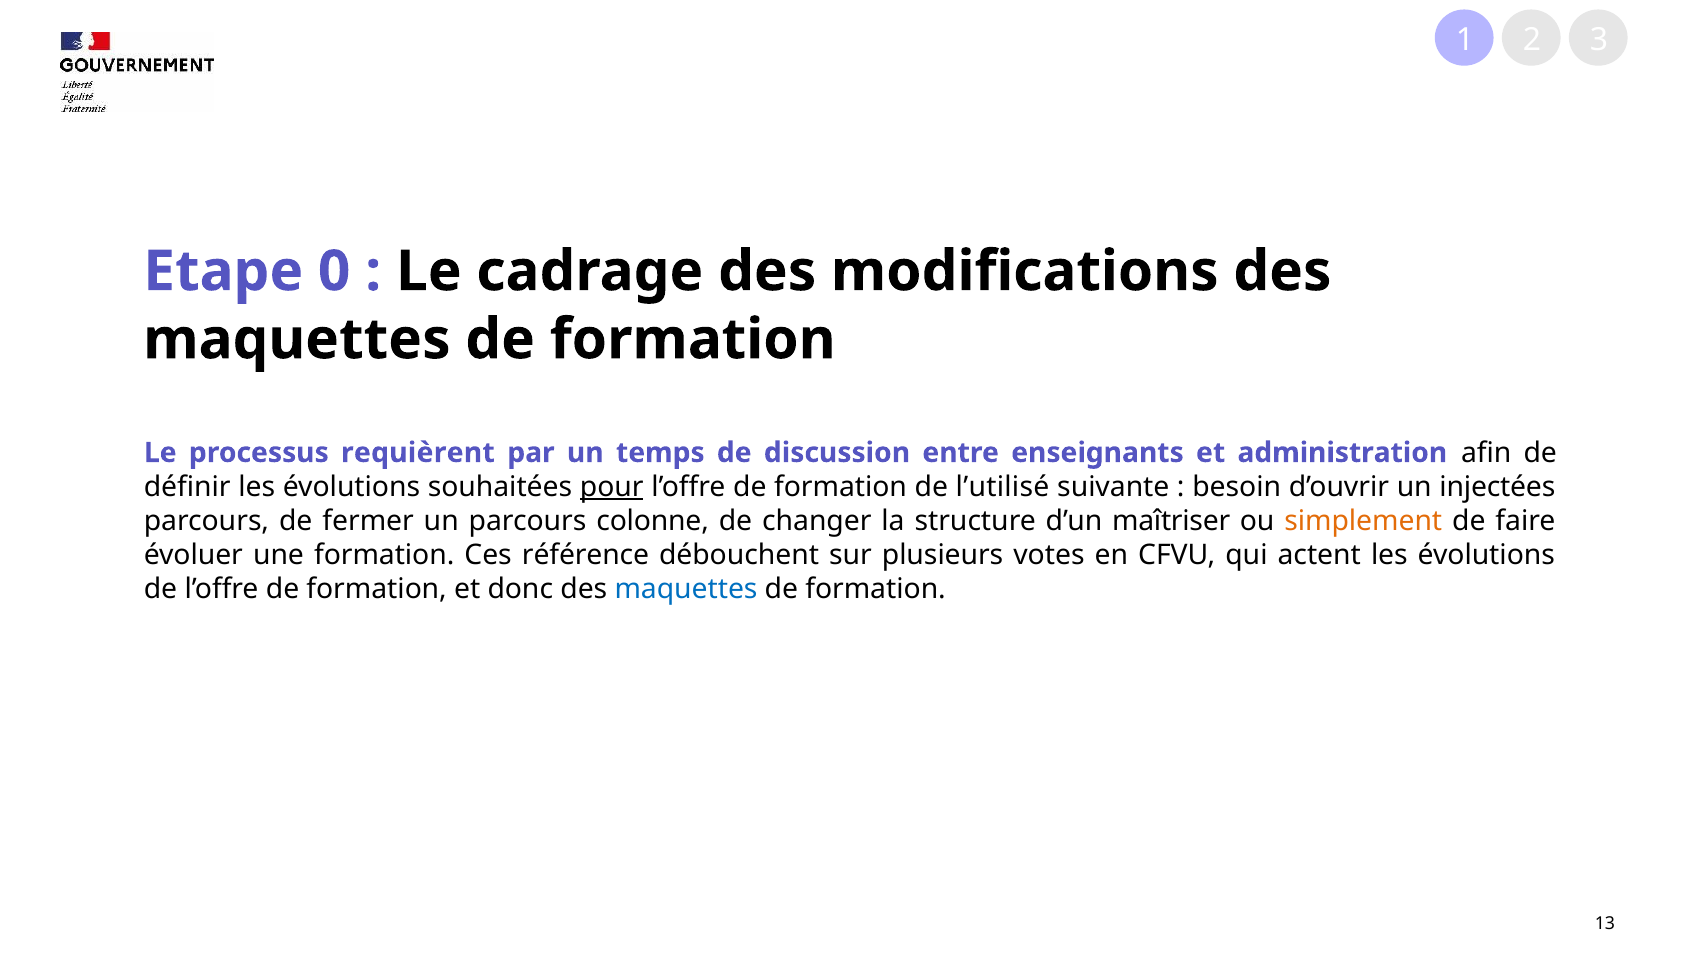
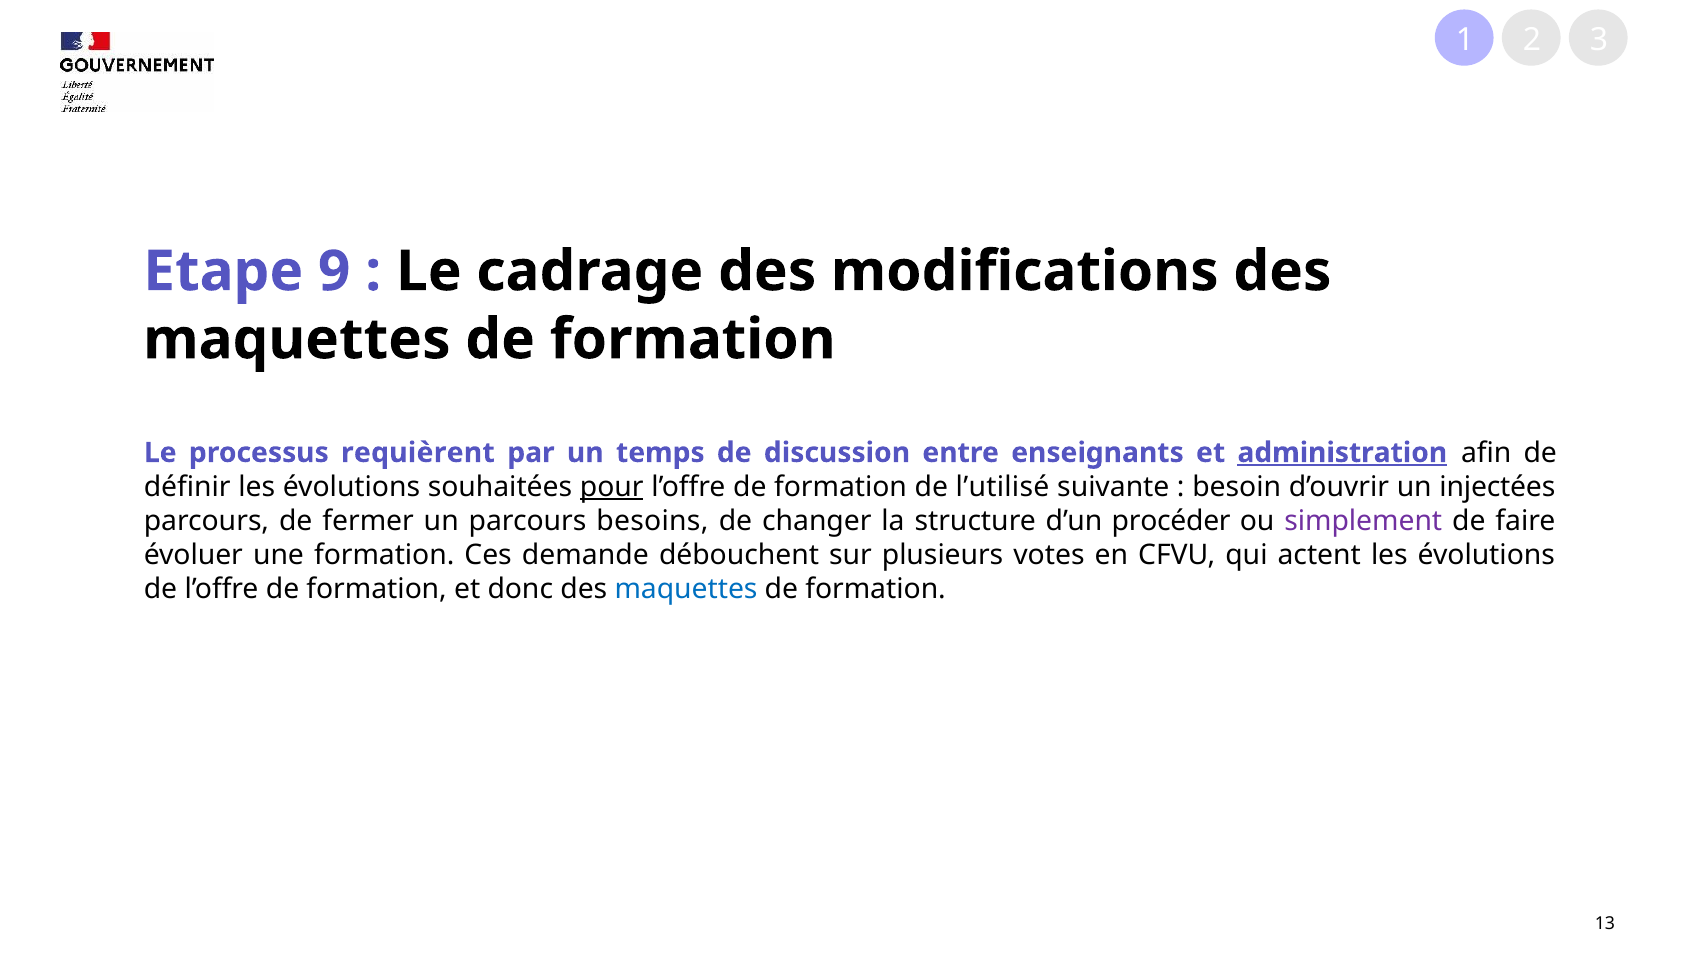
0: 0 -> 9
administration underline: none -> present
colonne: colonne -> besoins
maîtriser: maîtriser -> procéder
simplement colour: orange -> purple
référence: référence -> demande
